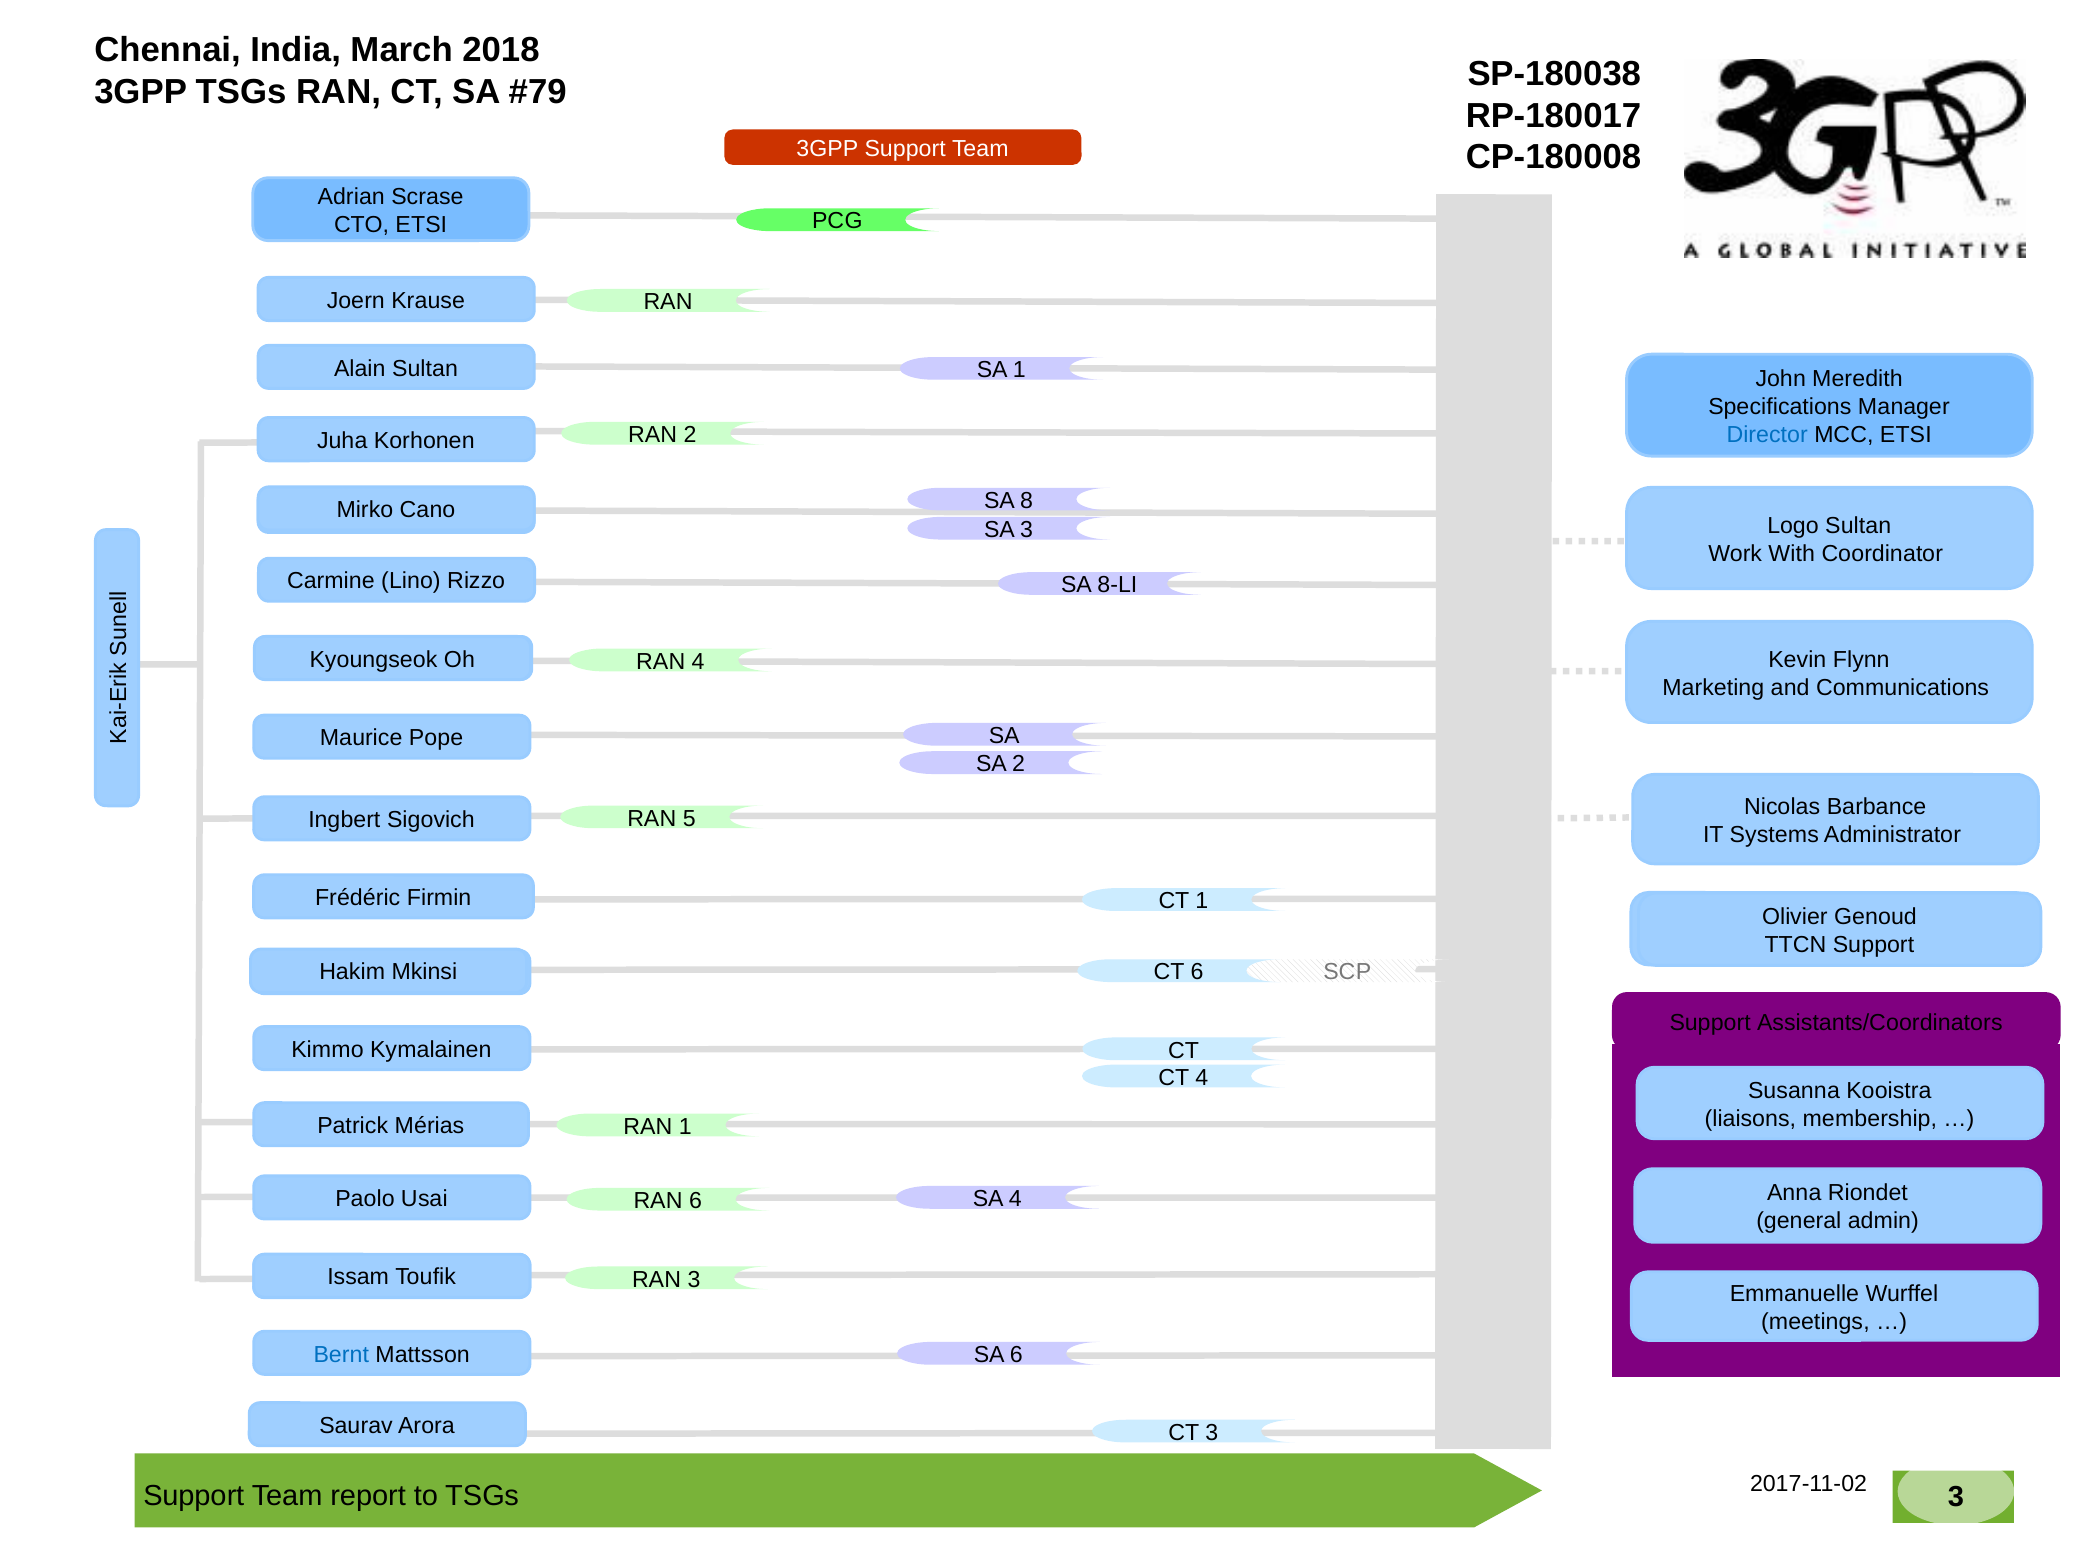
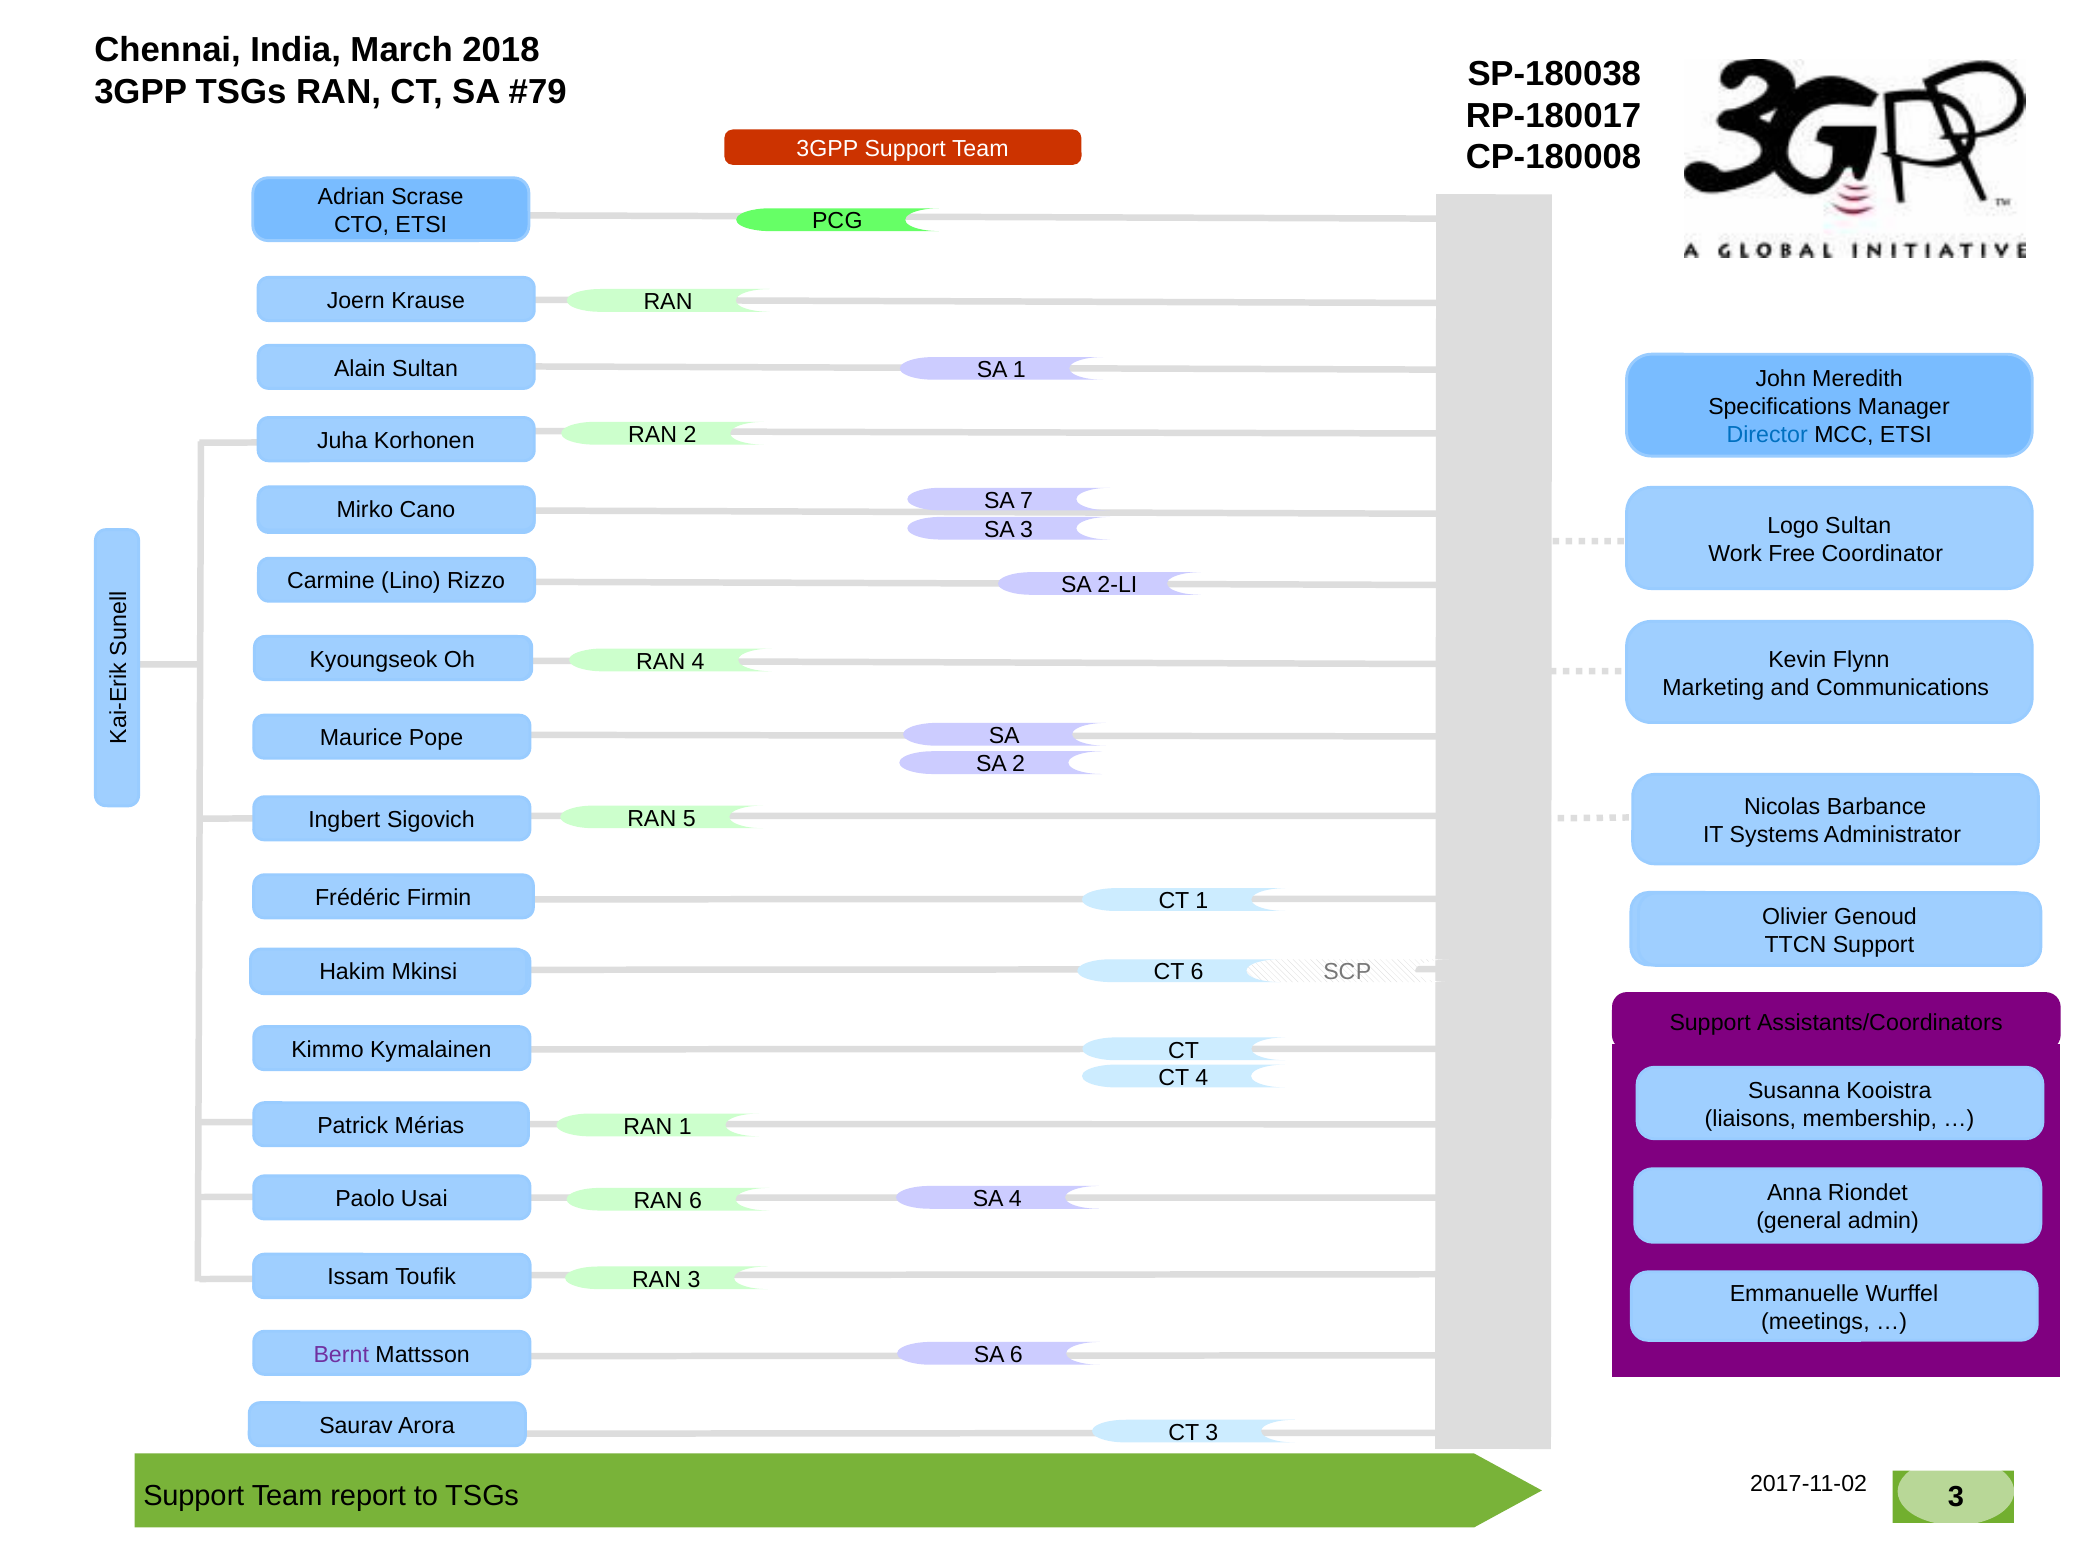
8: 8 -> 7
With: With -> Free
8-LI: 8-LI -> 2-LI
Bernt colour: blue -> purple
